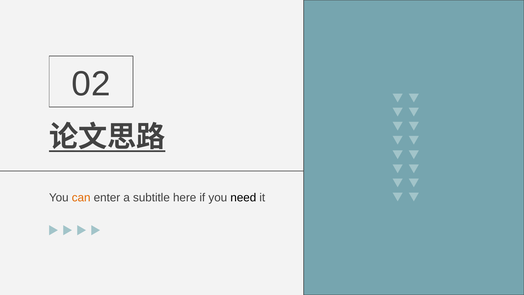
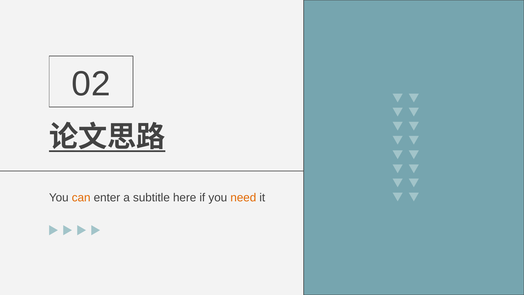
need colour: black -> orange
